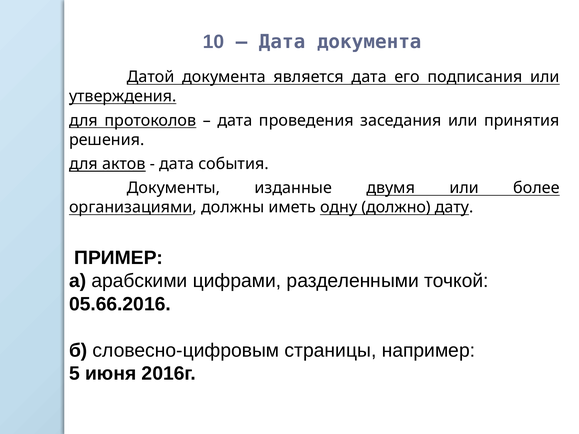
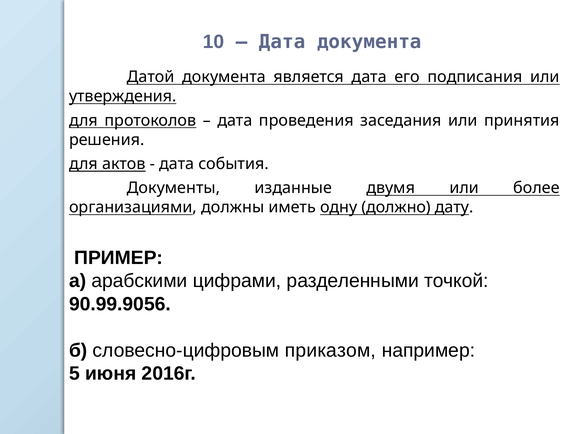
05.66.2016: 05.66.2016 -> 90.99.9056
страницы: страницы -> приказом
